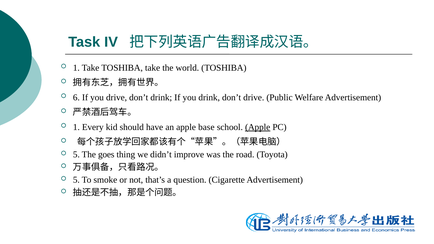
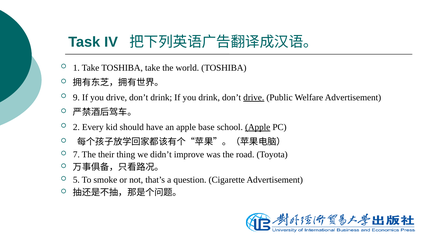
6: 6 -> 9
drive at (254, 97) underline: none -> present
1 at (76, 127): 1 -> 2
5 at (76, 155): 5 -> 7
goes: goes -> their
